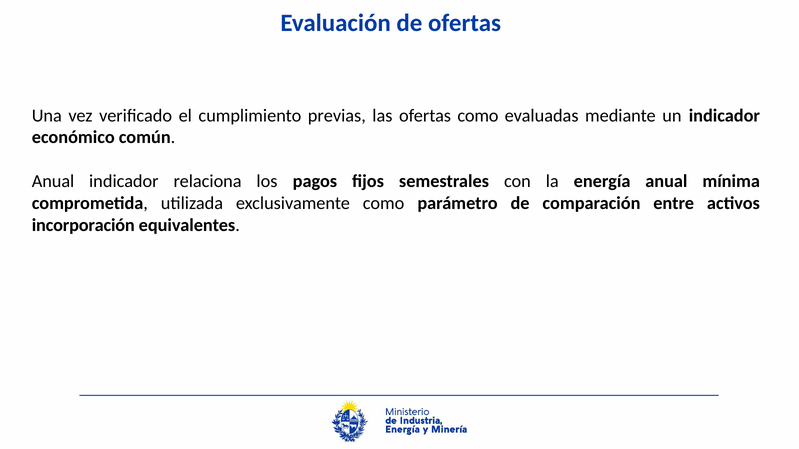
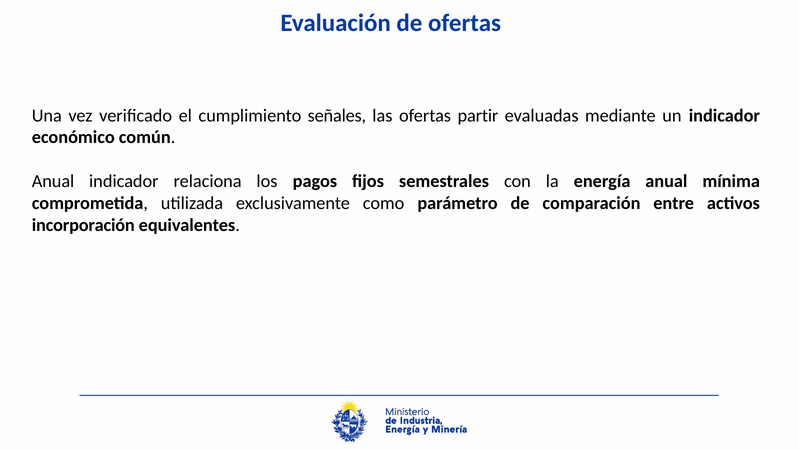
previas: previas -> señales
ofertas como: como -> partir
